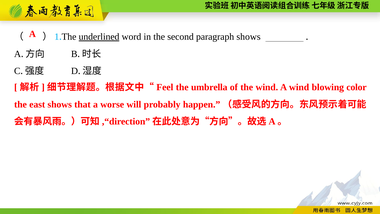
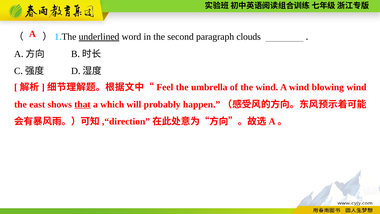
paragraph shows: shows -> clouds
blowing color: color -> wind
that underline: none -> present
worse: worse -> which
